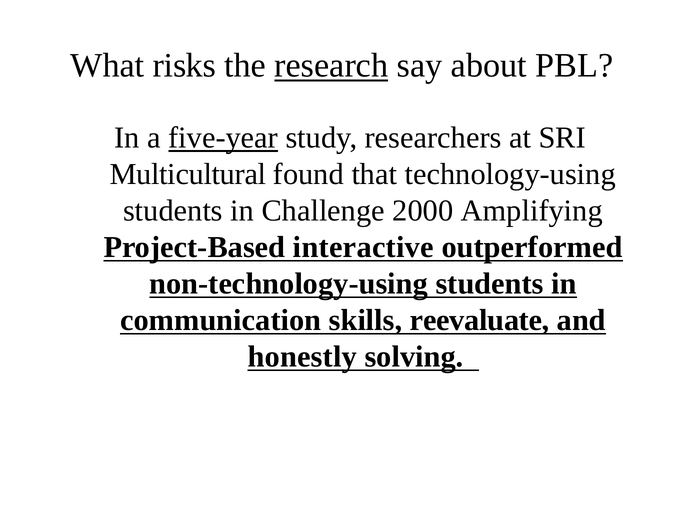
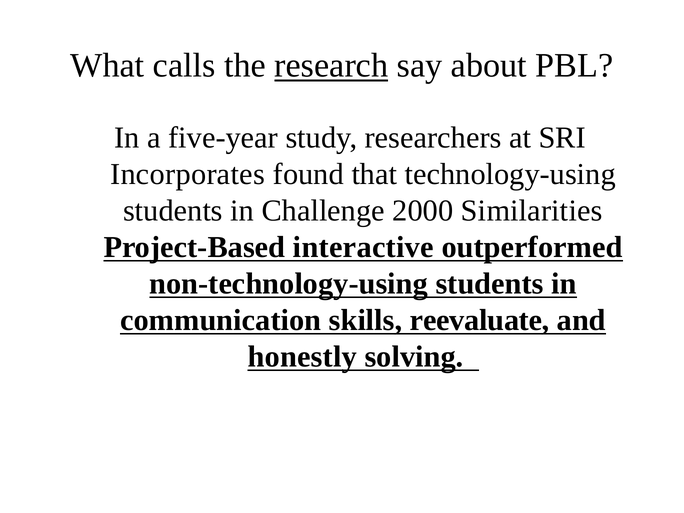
risks: risks -> calls
five-year underline: present -> none
Multicultural: Multicultural -> Incorporates
Amplifying: Amplifying -> Similarities
